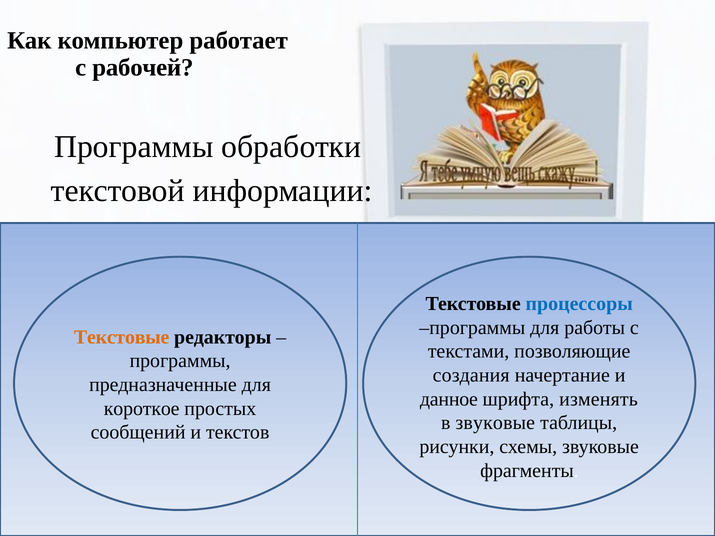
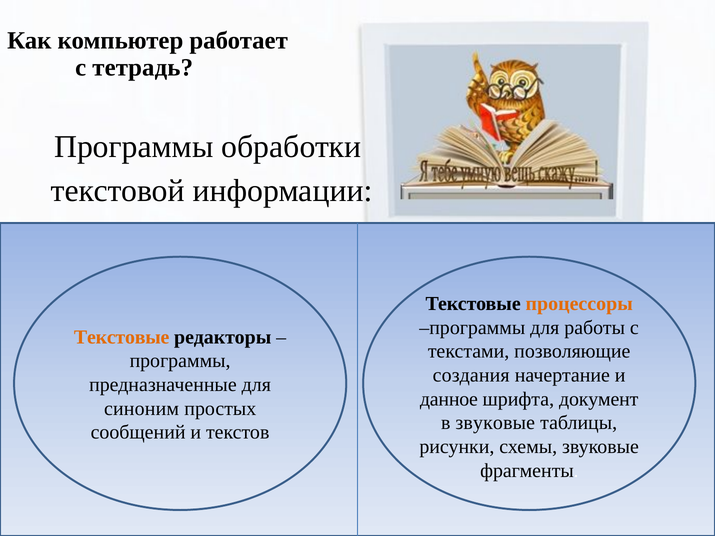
рабочей: рабочей -> тетрадь
процессоры colour: blue -> orange
изменять: изменять -> документ
короткое: короткое -> синоним
